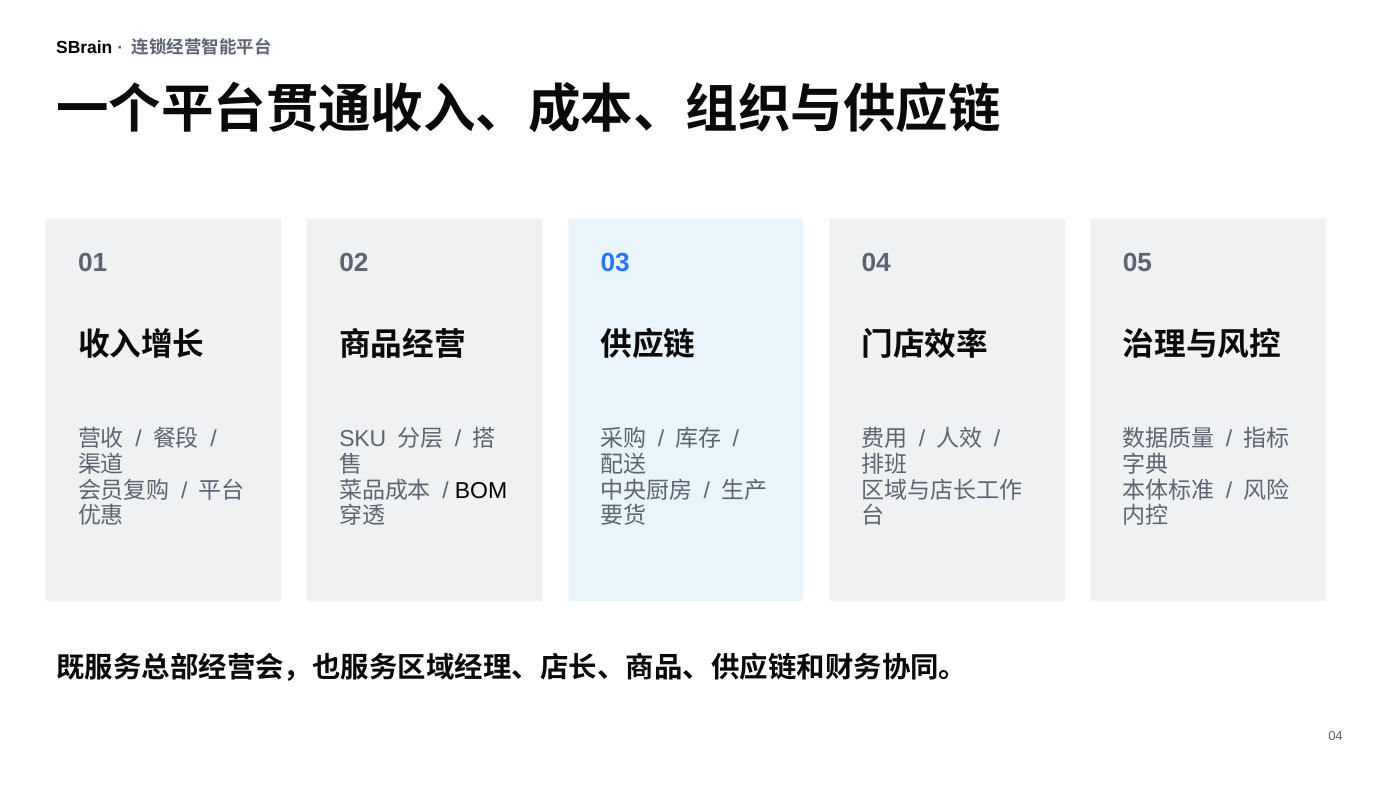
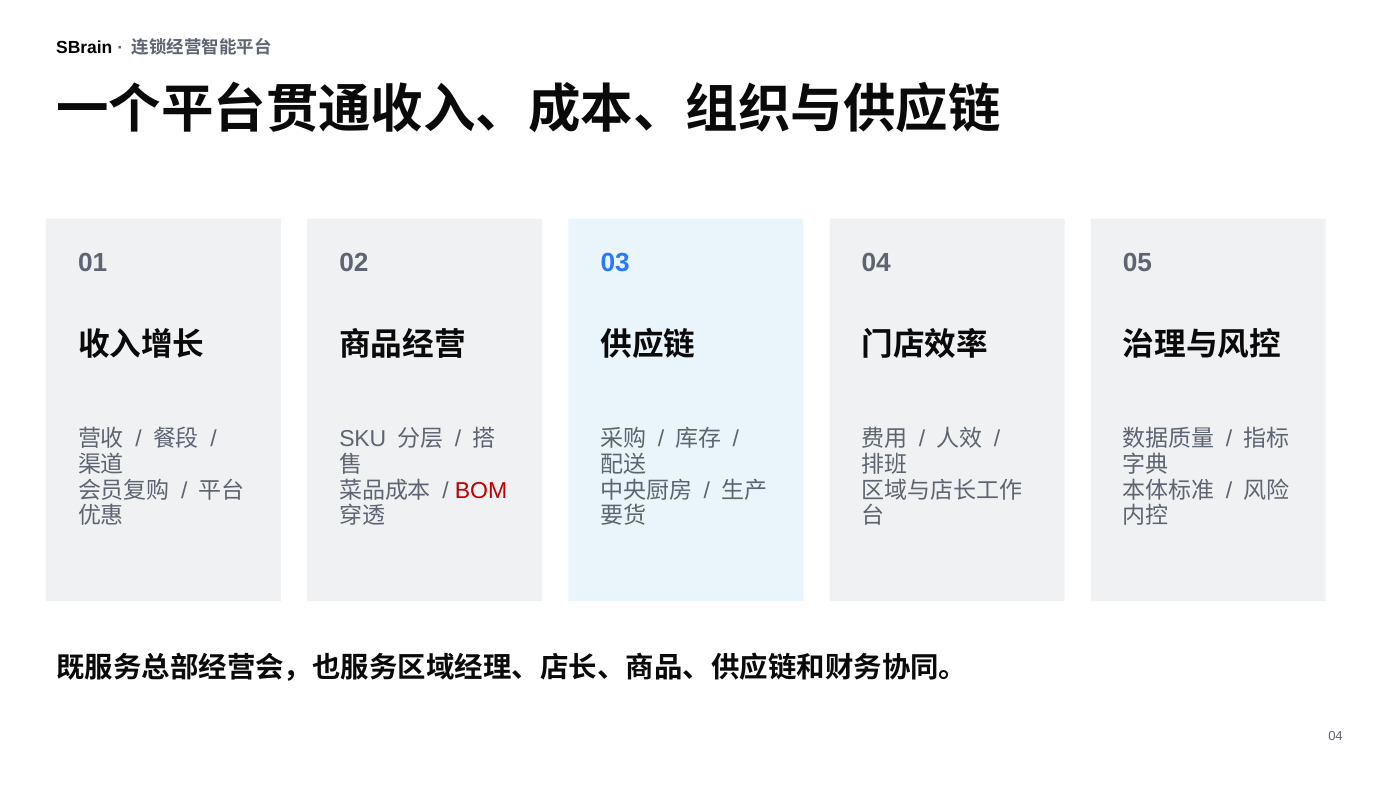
BOM colour: black -> red
